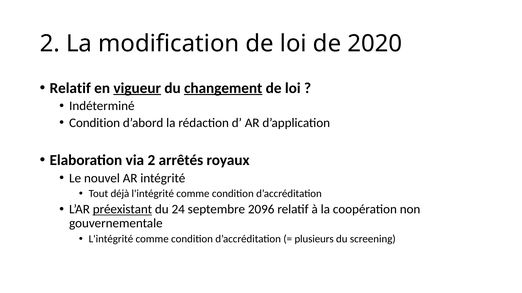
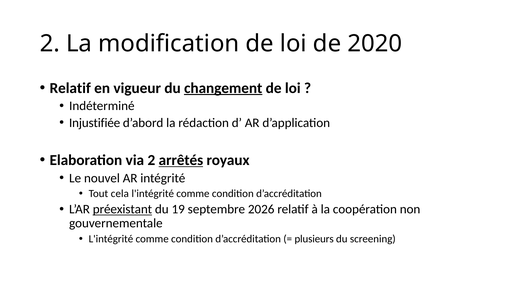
vigueur underline: present -> none
Condition at (95, 123): Condition -> Injustifiée
arrêtés underline: none -> present
déjà: déjà -> cela
24: 24 -> 19
2096: 2096 -> 2026
